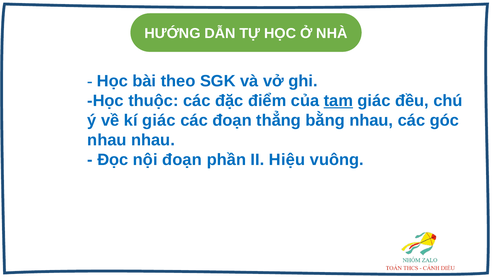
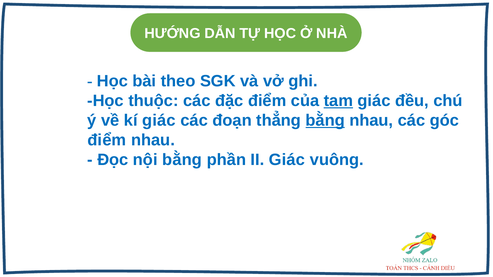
bằng at (325, 121) underline: none -> present
nhau at (107, 140): nhau -> điểm
nội đoạn: đoạn -> bằng
II Hiệu: Hiệu -> Giác
